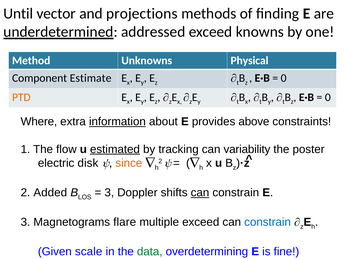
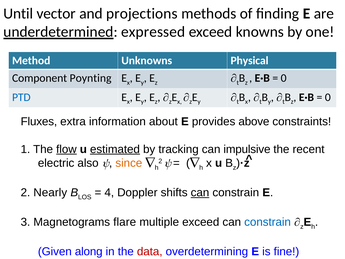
addressed: addressed -> expressed
Estimate: Estimate -> Poynting
PTD colour: orange -> blue
Where: Where -> Fluxes
information underline: present -> none
flow underline: none -> present
variability: variability -> impulsive
poster: poster -> recent
disk: disk -> also
Added: Added -> Nearly
3 at (109, 192): 3 -> 4
scale: scale -> along
data colour: green -> red
